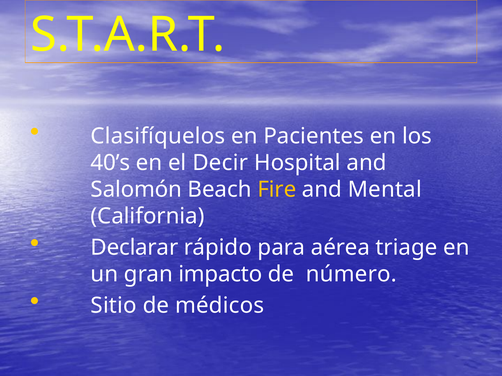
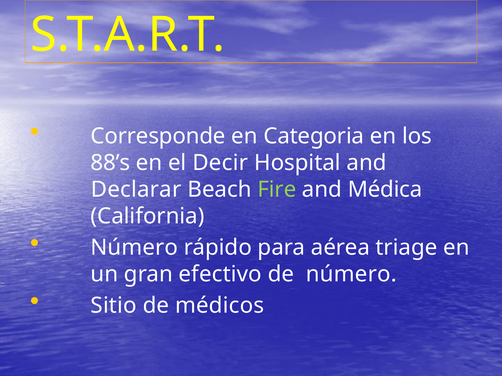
Clasifíquelos: Clasifíquelos -> Corresponde
Pacientes: Pacientes -> Categoria
40’s: 40’s -> 88’s
Salomón: Salomón -> Declarar
Fire colour: yellow -> light green
Mental: Mental -> Médica
Declarar at (134, 248): Declarar -> Número
impacto: impacto -> efectivo
